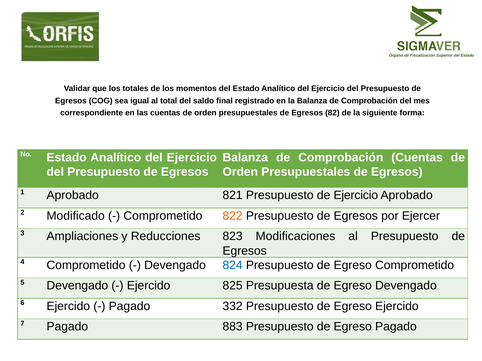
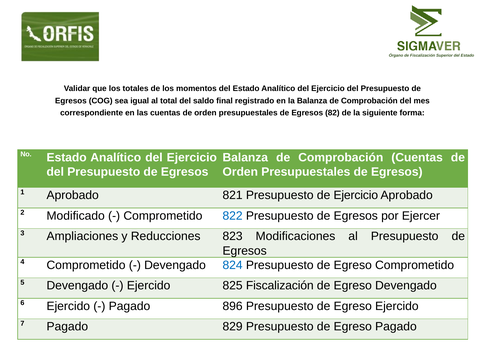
822 colour: orange -> blue
825 Presupuesta: Presupuesta -> Fiscalización
332: 332 -> 896
883: 883 -> 829
